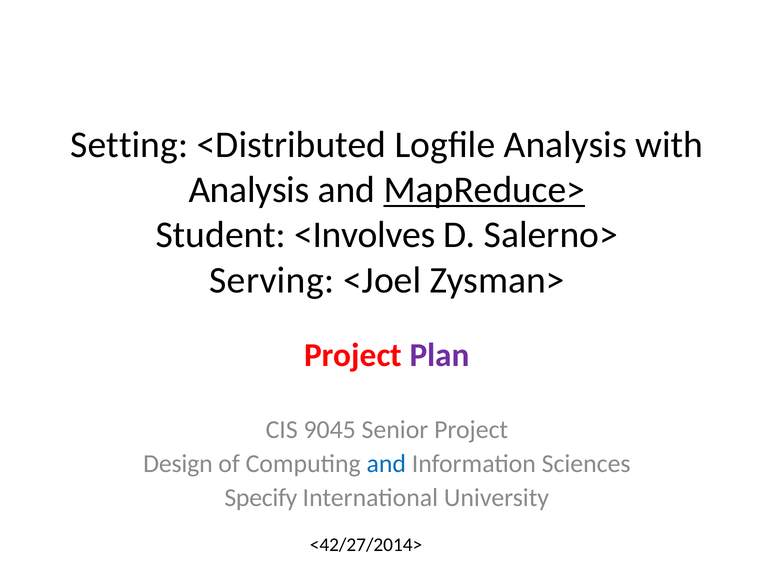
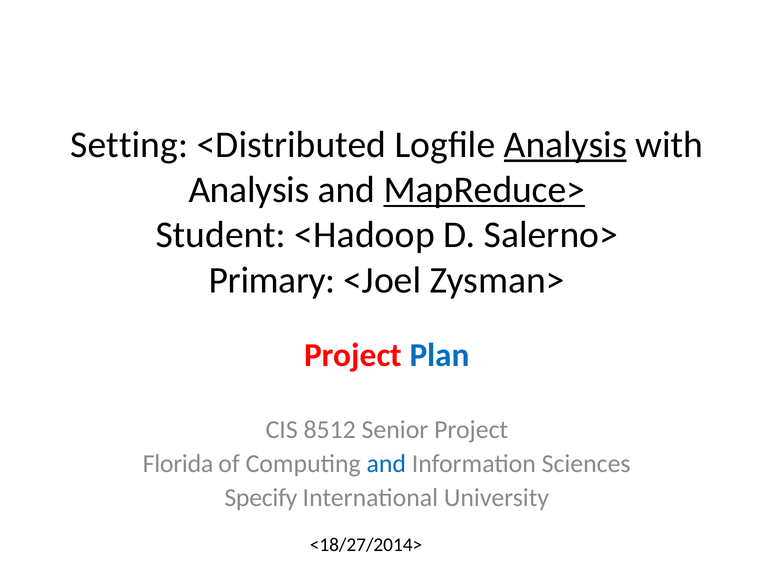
Analysis at (565, 145) underline: none -> present
<Involves: <Involves -> <Hadoop
Serving: Serving -> Primary
Plan colour: purple -> blue
9045: 9045 -> 8512
Design: Design -> Florida
<42/27/2014>: <42/27/2014> -> <18/27/2014>
